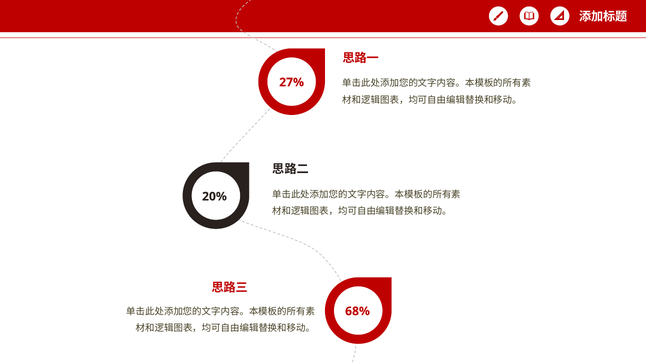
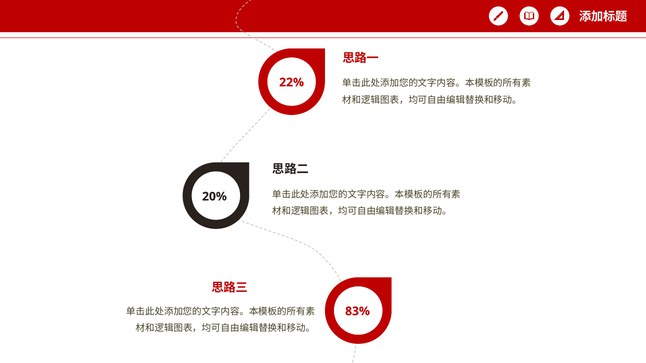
27%: 27% -> 22%
68%: 68% -> 83%
